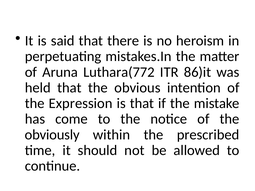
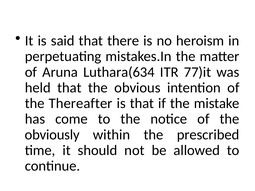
Luthara(772: Luthara(772 -> Luthara(634
86)it: 86)it -> 77)it
Expression: Expression -> Thereafter
